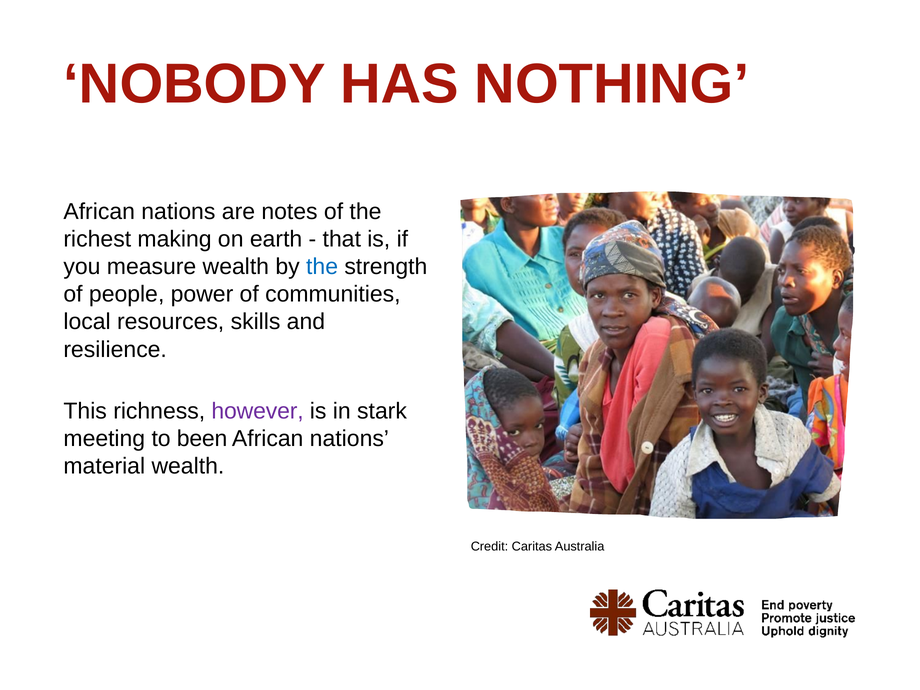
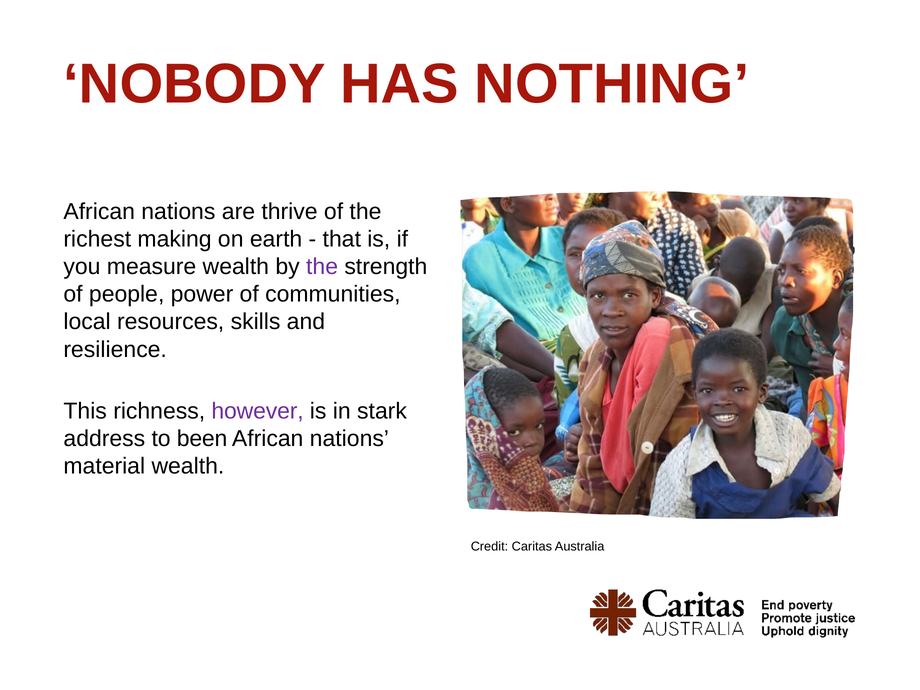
notes: notes -> thrive
the at (322, 267) colour: blue -> purple
meeting: meeting -> address
